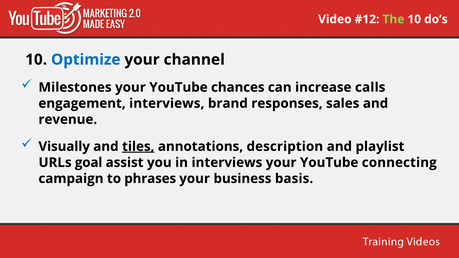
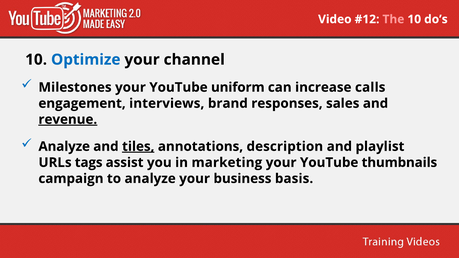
The colour: light green -> pink
chances: chances -> uniform
revenue underline: none -> present
Visually at (64, 147): Visually -> Analyze
goal: goal -> tags
in interviews: interviews -> marketing
connecting: connecting -> thumbnails
to phrases: phrases -> analyze
